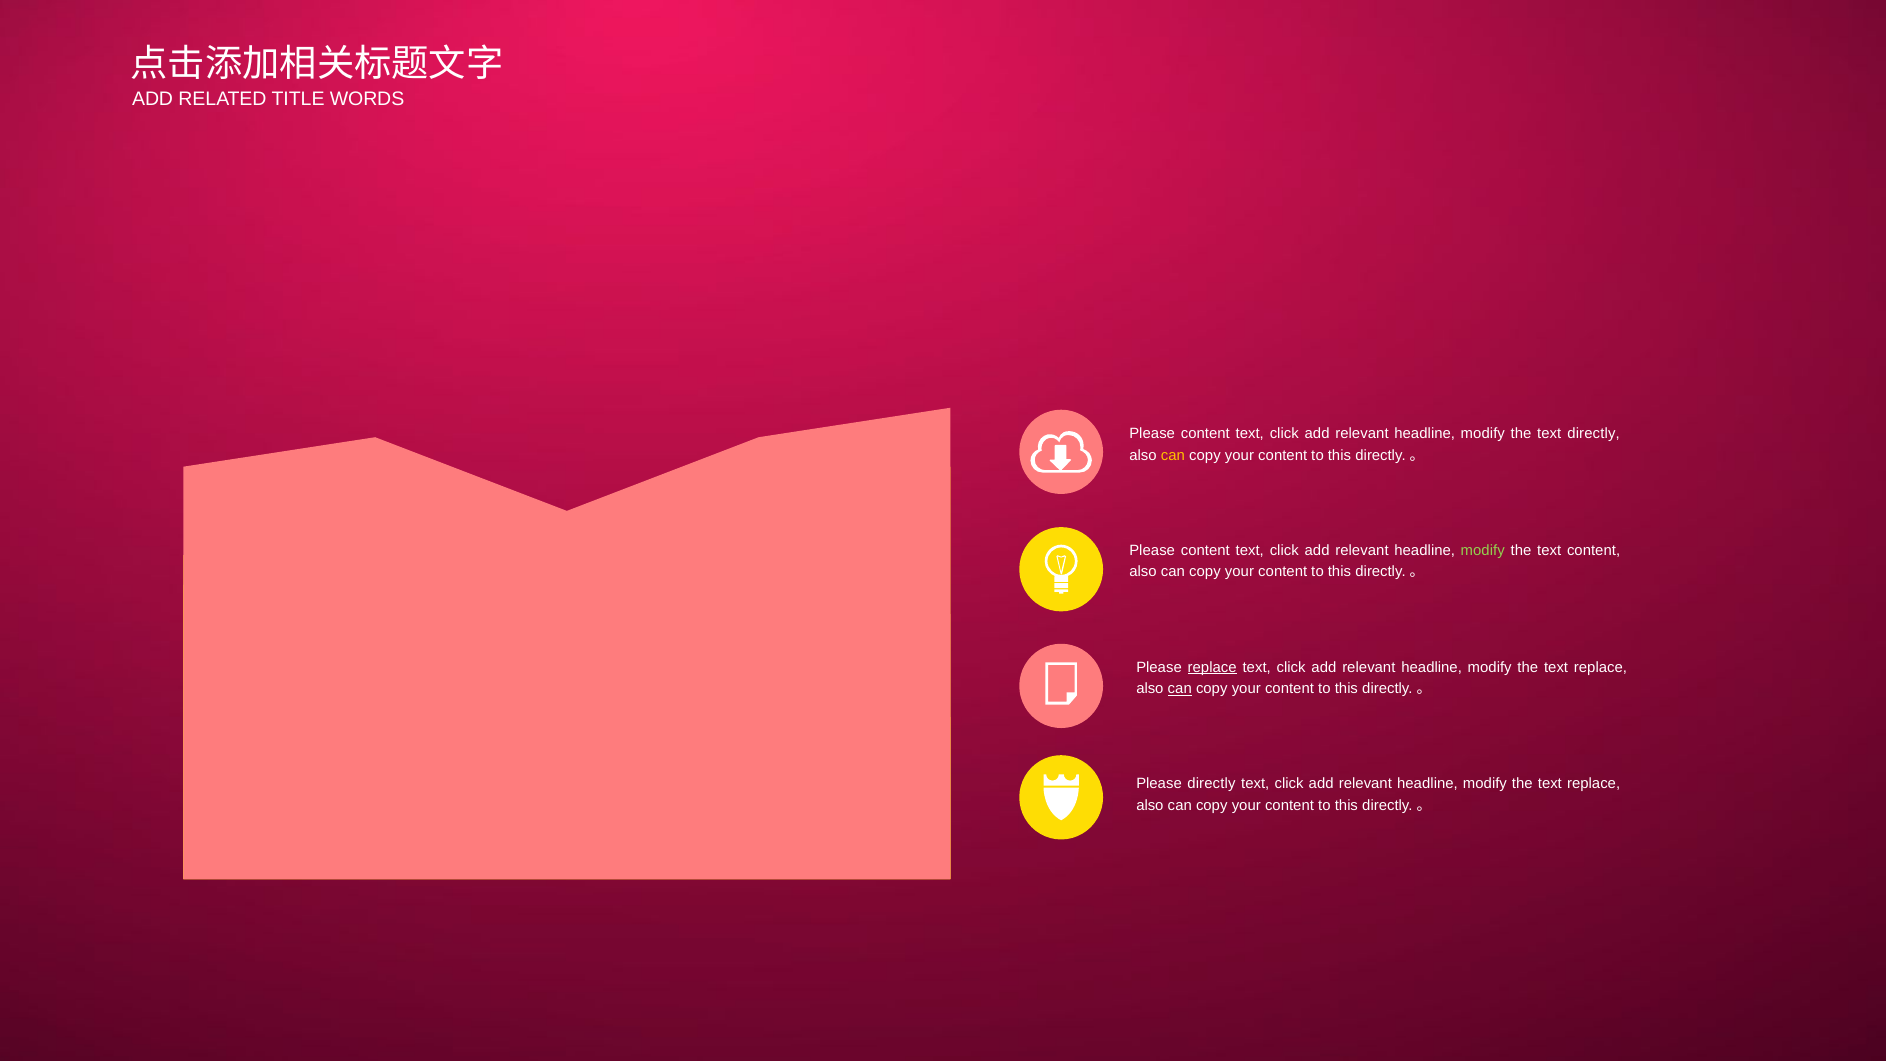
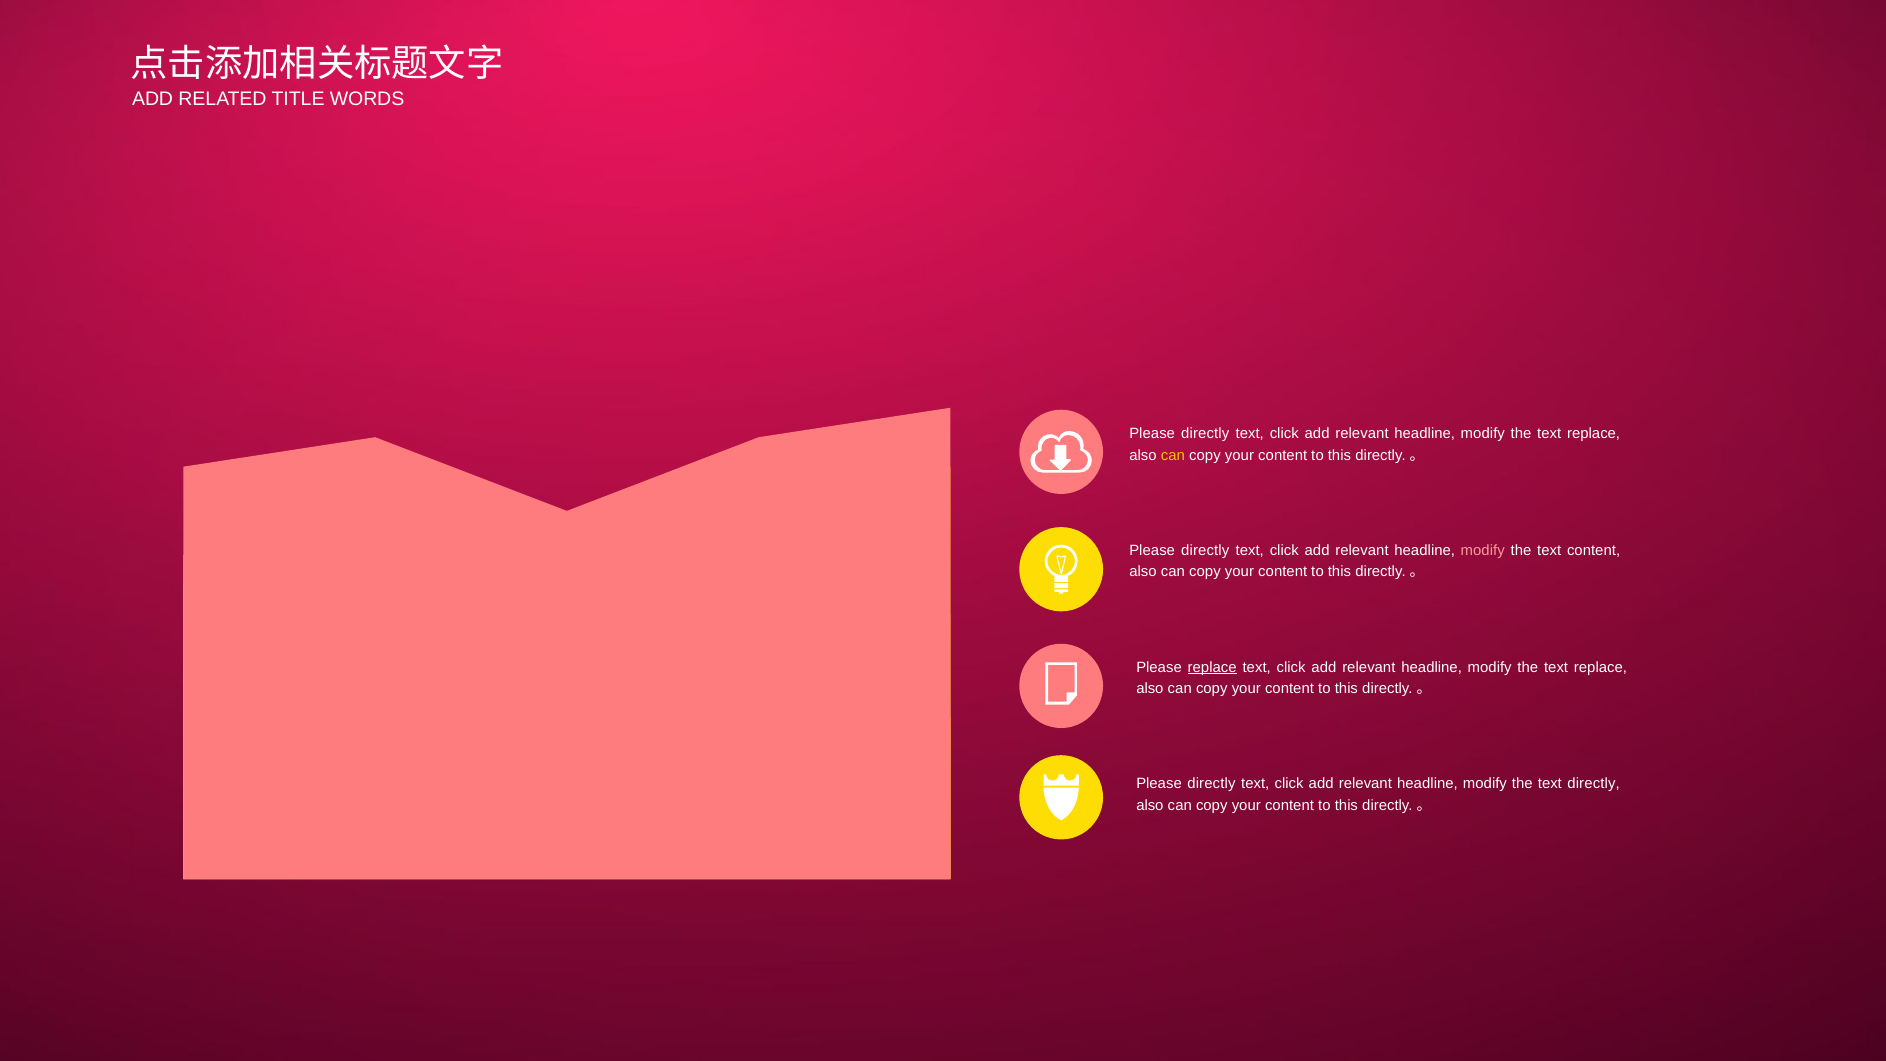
content at (1205, 434): content -> directly
directly at (1594, 434): directly -> replace
content at (1205, 550): content -> directly
modify at (1483, 550) colour: light green -> pink
can at (1180, 689) underline: present -> none
replace at (1594, 784): replace -> directly
